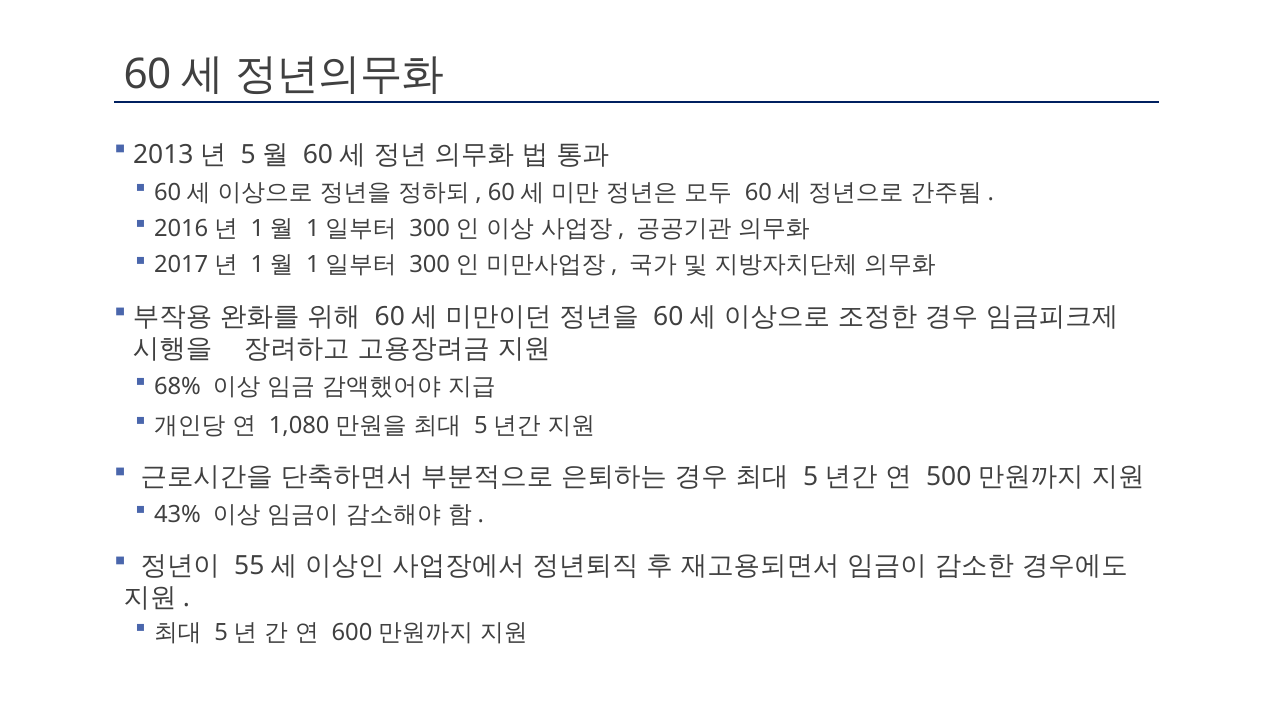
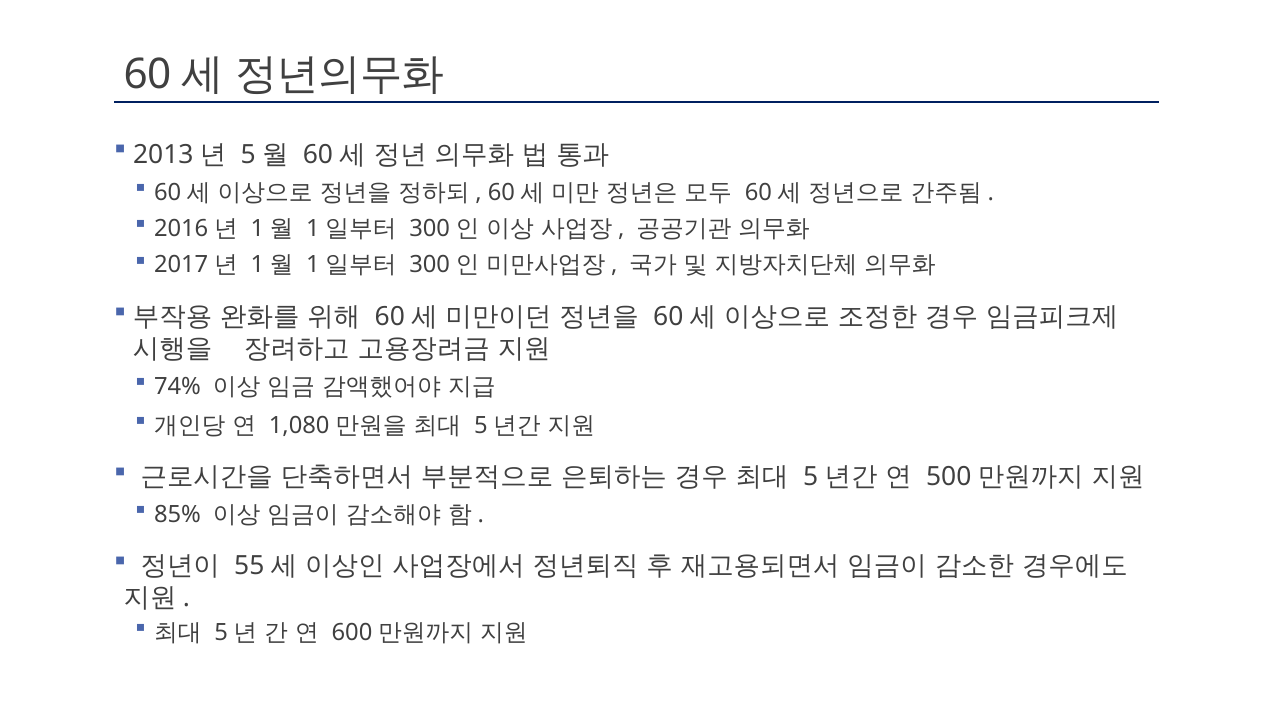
68%: 68% -> 74%
43%: 43% -> 85%
